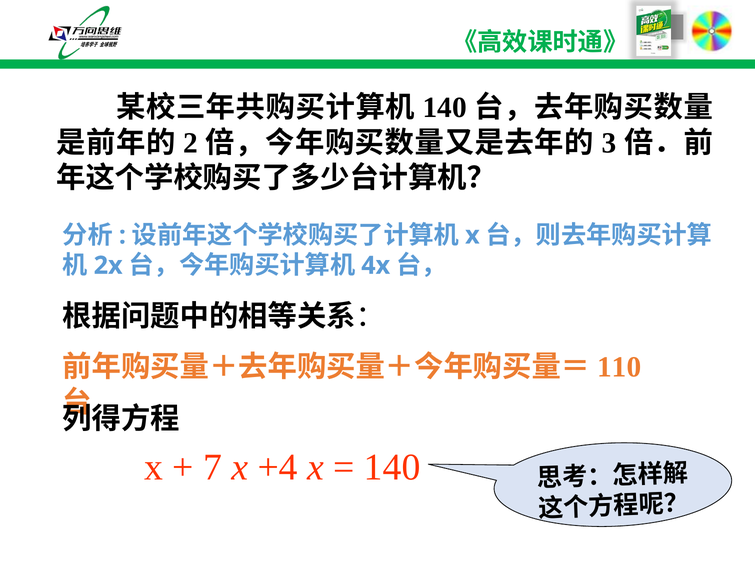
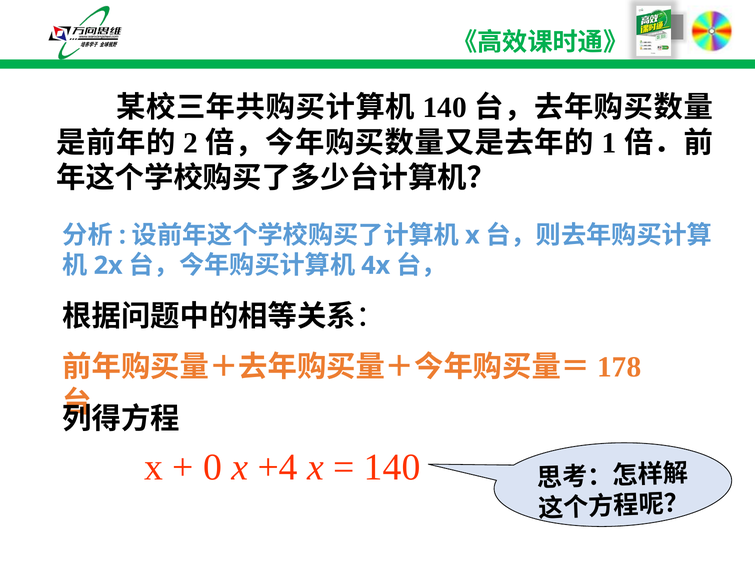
3: 3 -> 1
110: 110 -> 178
7: 7 -> 0
